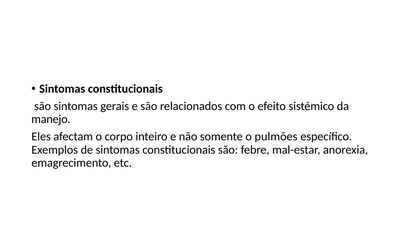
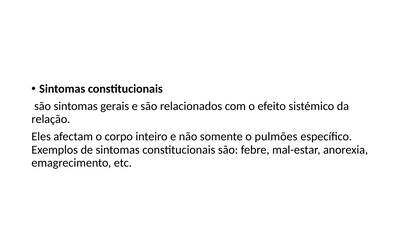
manejo: manejo -> relação
